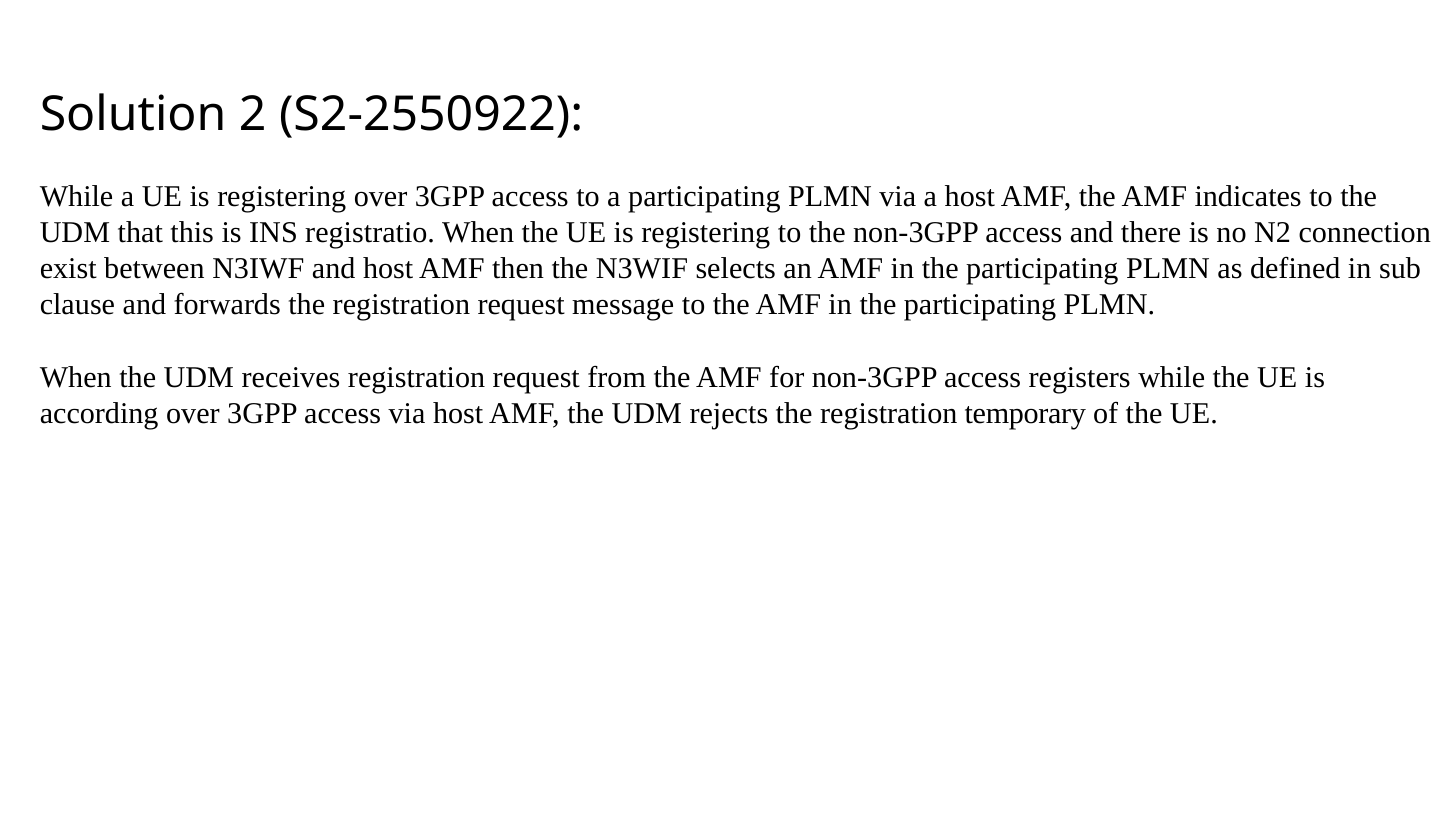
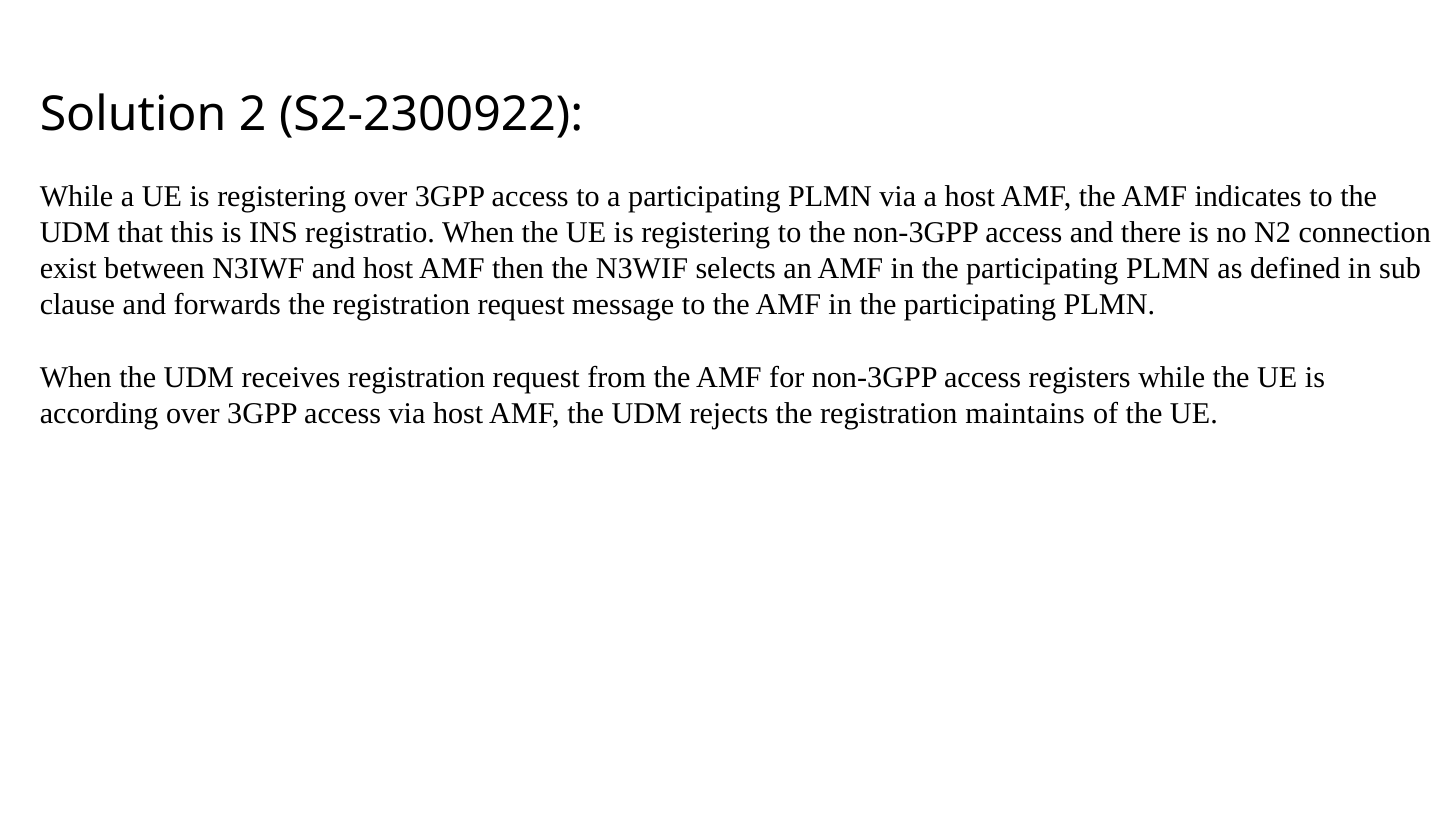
S2-2550922: S2-2550922 -> S2-2300922
temporary: temporary -> maintains
